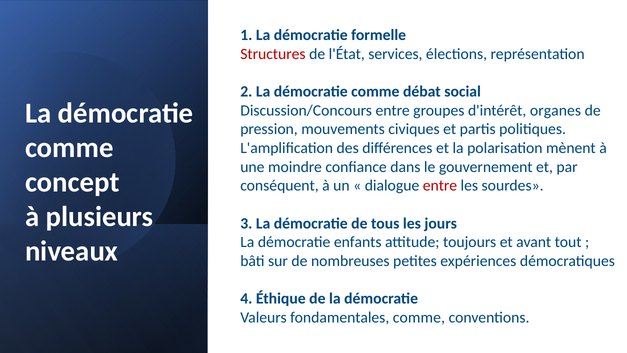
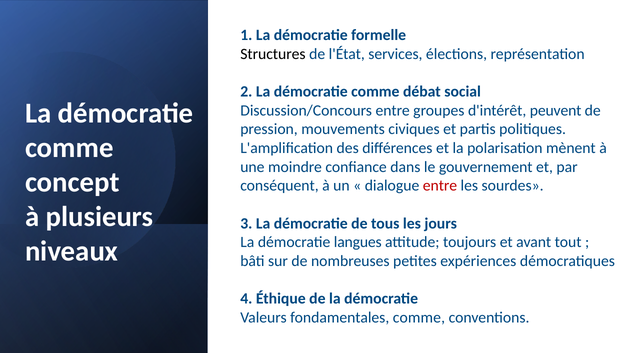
Structures colour: red -> black
organes: organes -> peuvent
enfants: enfants -> langues
